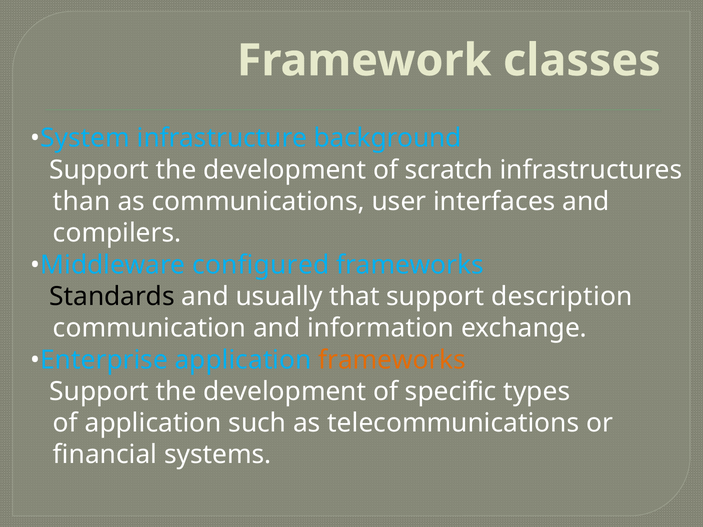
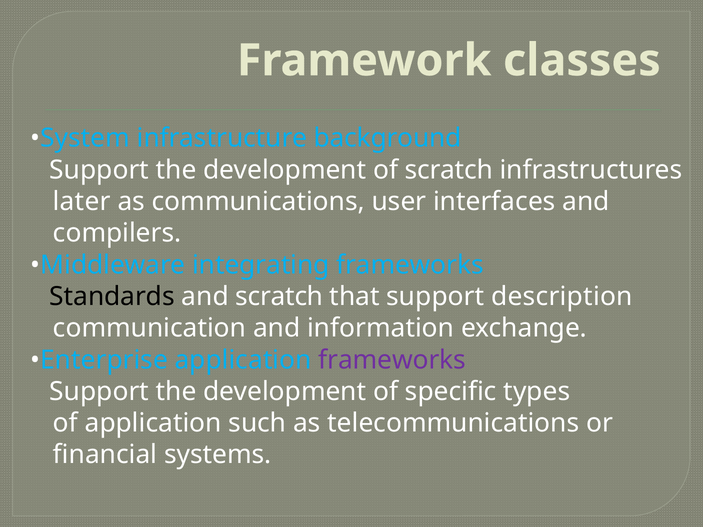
than: than -> later
configured: configured -> integrating
and usually: usually -> scratch
frameworks at (392, 360) colour: orange -> purple
